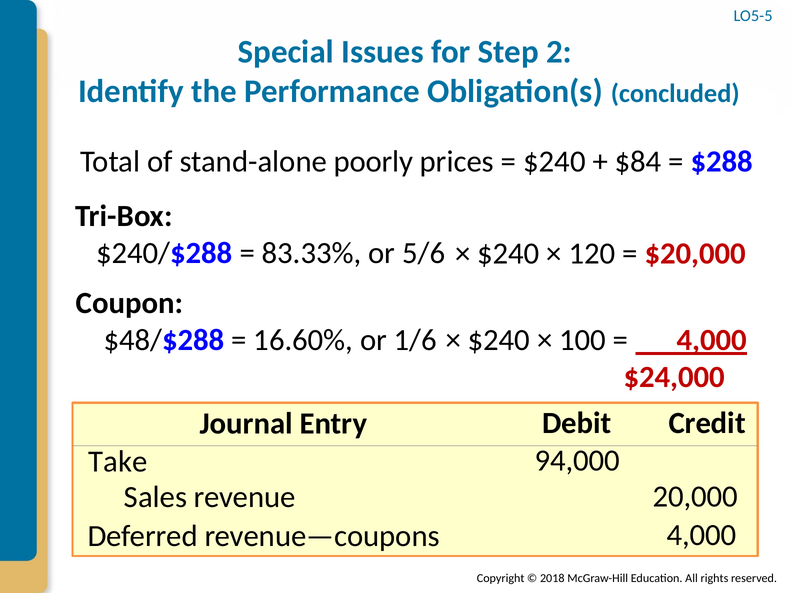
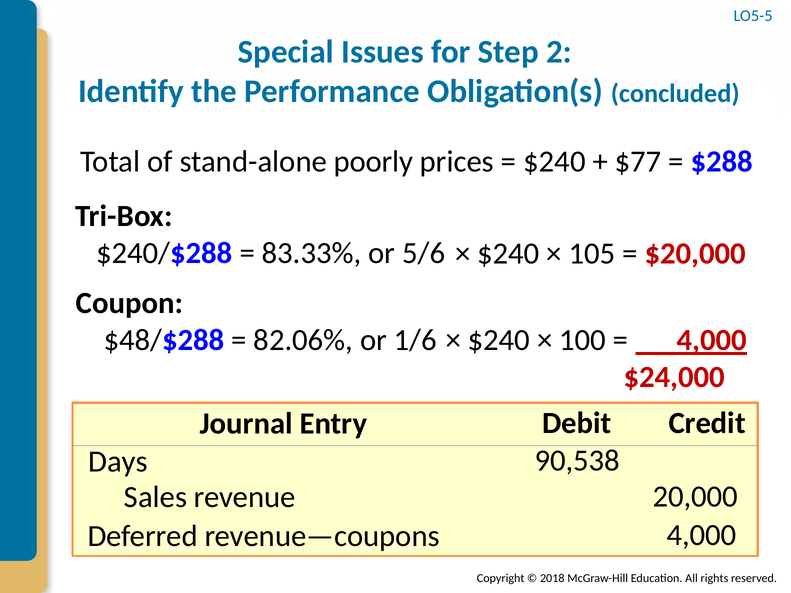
$84: $84 -> $77
120: 120 -> 105
16.60%: 16.60% -> 82.06%
94,000: 94,000 -> 90,538
Take: Take -> Days
